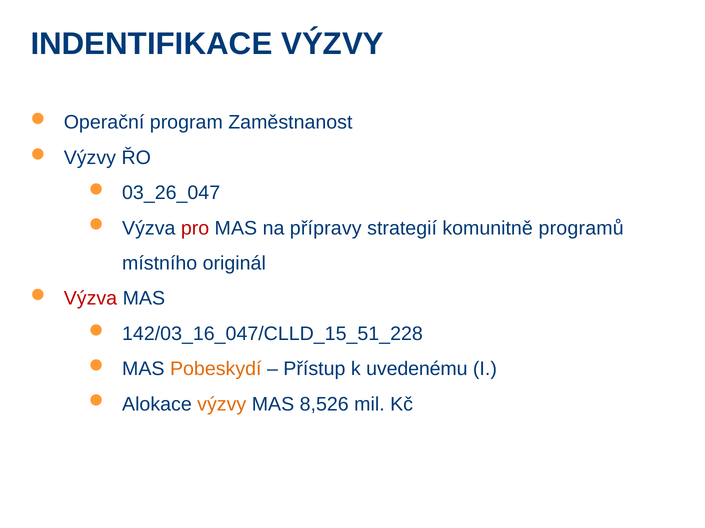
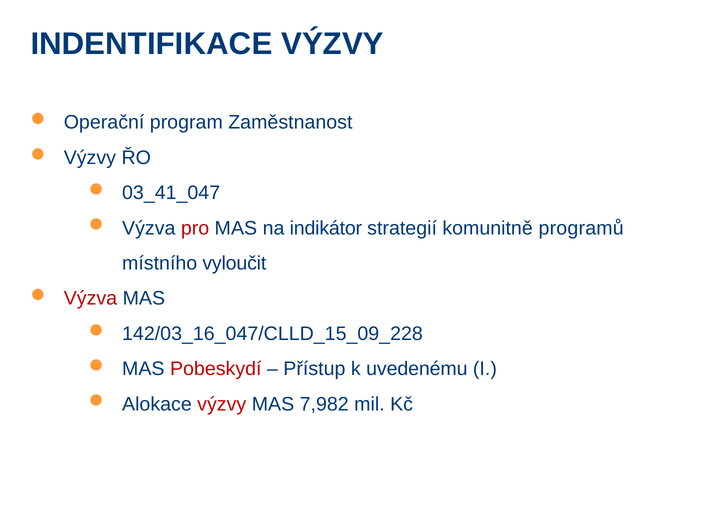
03_26_047: 03_26_047 -> 03_41_047
přípravy: přípravy -> indikátor
originál: originál -> vyloučit
142/03_16_047/CLLD_15_51_228: 142/03_16_047/CLLD_15_51_228 -> 142/03_16_047/CLLD_15_09_228
Pobeskydí colour: orange -> red
výzvy at (222, 405) colour: orange -> red
8,526: 8,526 -> 7,982
